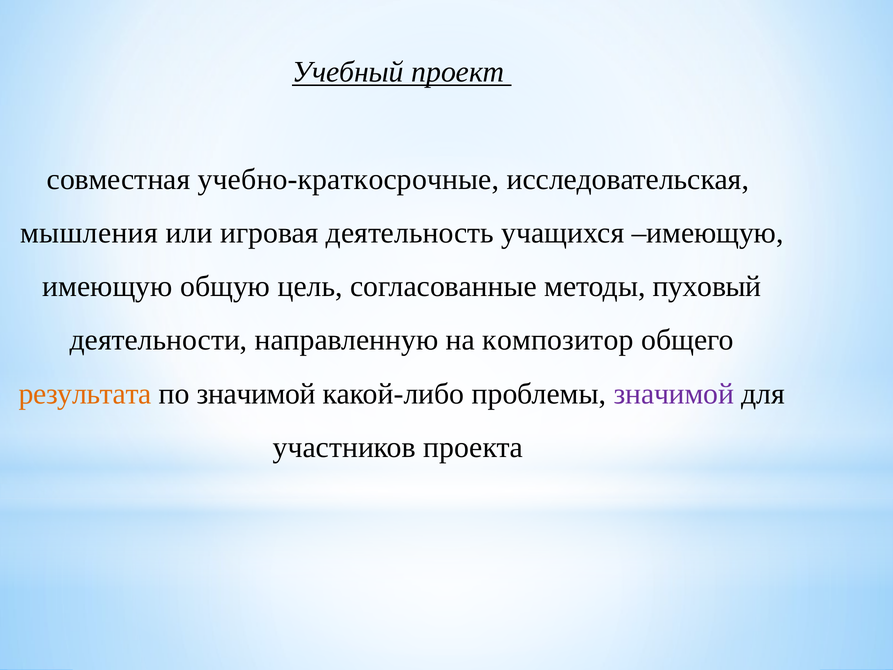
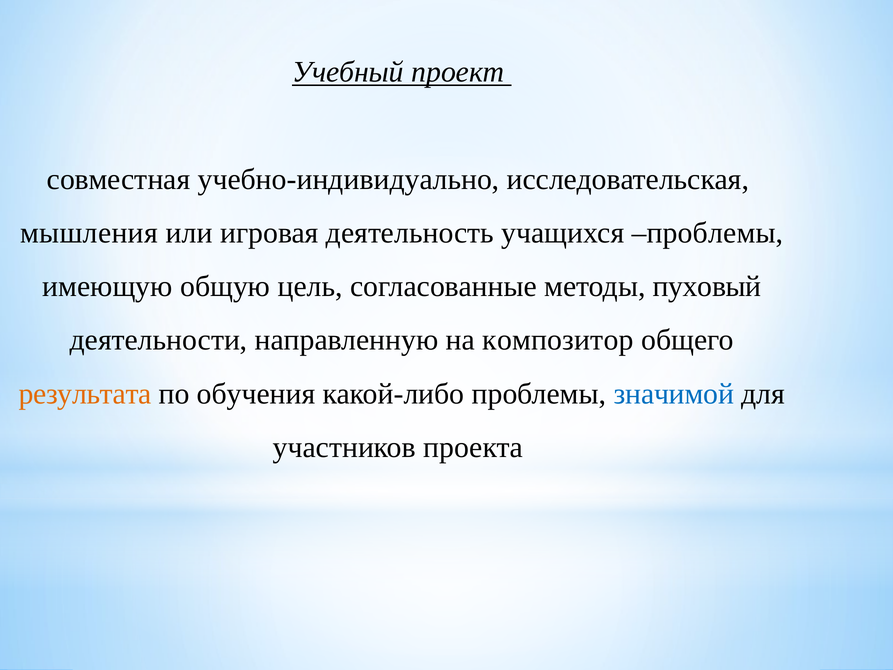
учебно-краткосрочные: учебно-краткосрочные -> учебно-индивидуально
учащихся имеющую: имеющую -> проблемы
по значимой: значимой -> обучения
значимой at (674, 394) colour: purple -> blue
